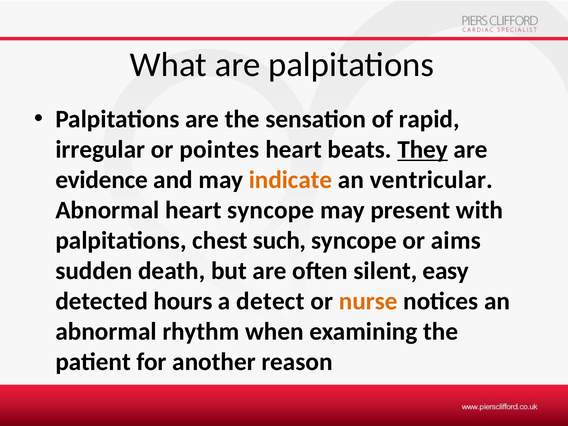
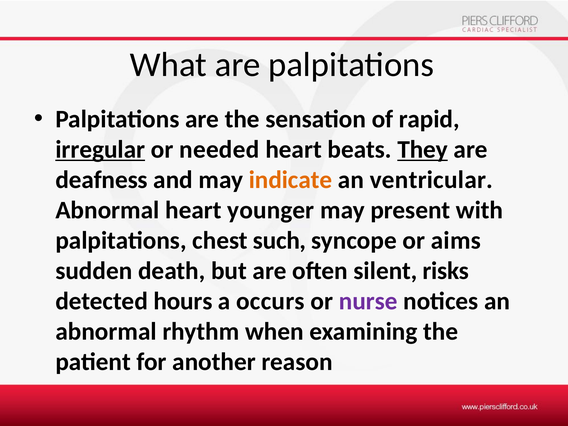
irregular underline: none -> present
pointes: pointes -> needed
evidence: evidence -> deafness
heart syncope: syncope -> younger
easy: easy -> risks
detect: detect -> occurs
nurse colour: orange -> purple
